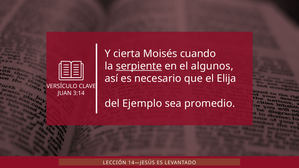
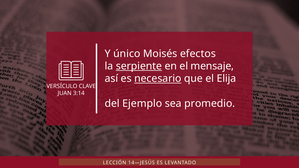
cierta: cierta -> único
cuando: cuando -> efectos
algunos: algunos -> mensaje
necesario underline: none -> present
